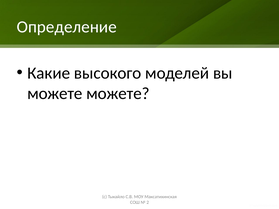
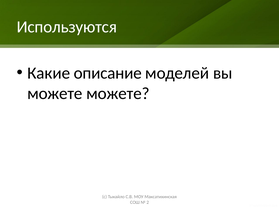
Определение: Определение -> Используются
высокого: высокого -> описание
